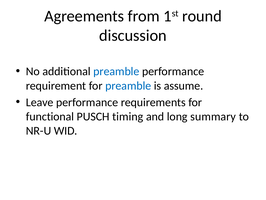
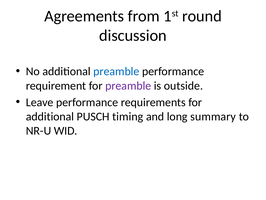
preamble at (128, 85) colour: blue -> purple
assume: assume -> outside
functional at (50, 116): functional -> additional
